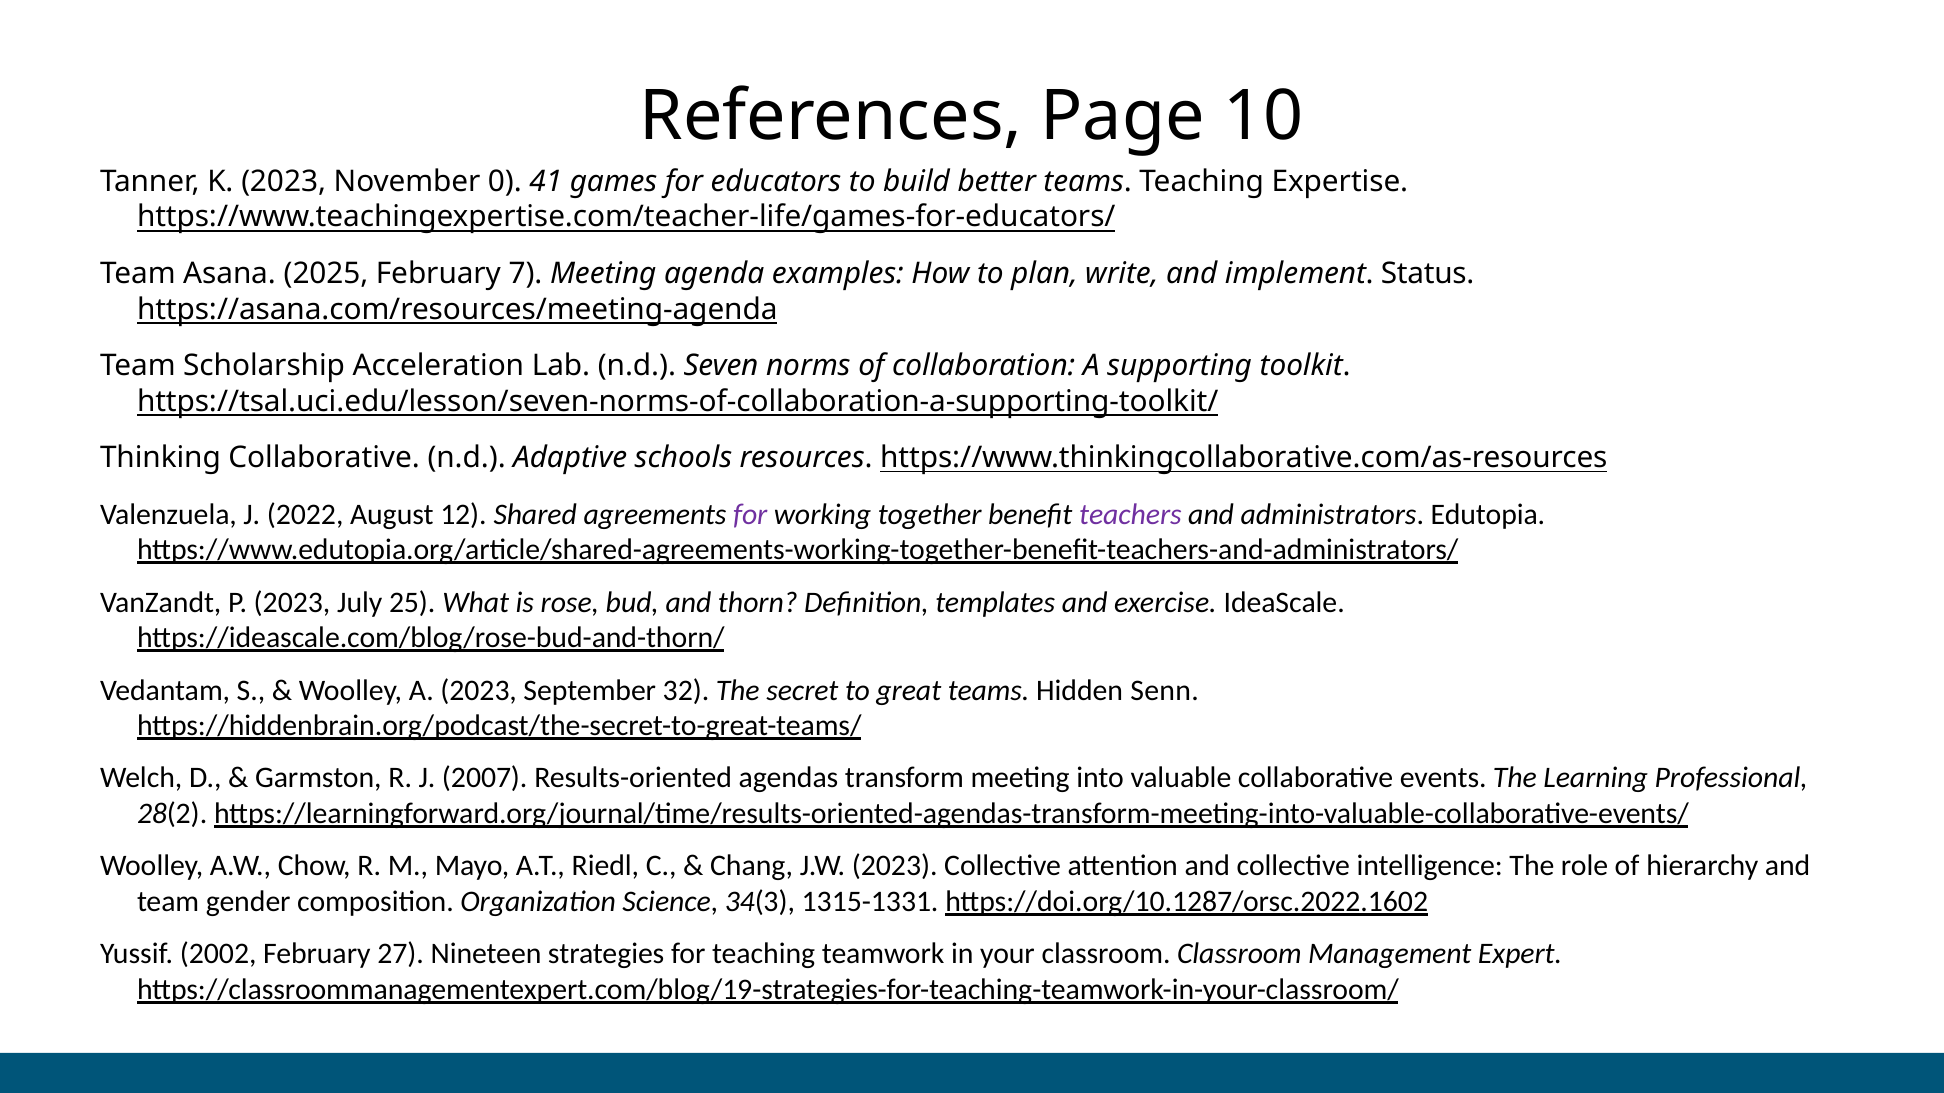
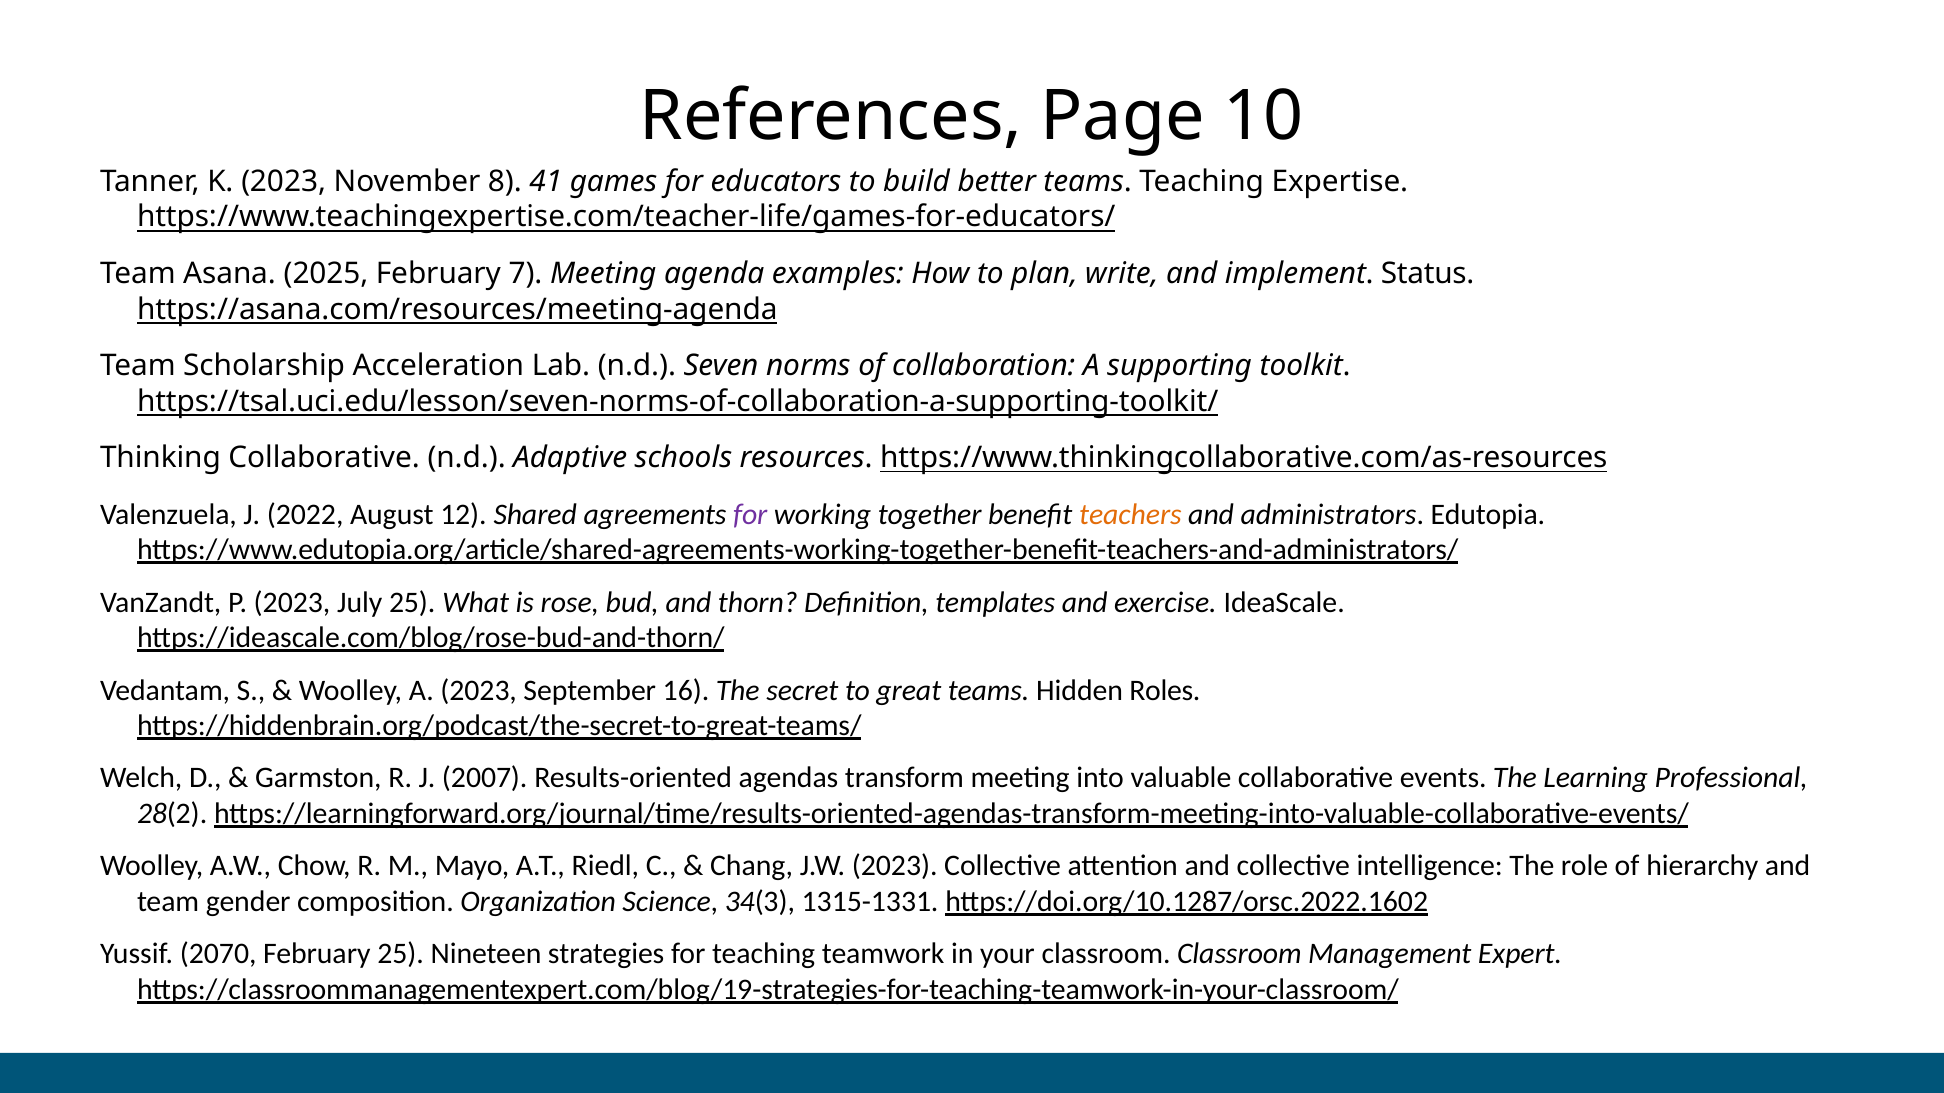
0: 0 -> 8
teachers colour: purple -> orange
32: 32 -> 16
Senn: Senn -> Roles
2002: 2002 -> 2070
February 27: 27 -> 25
